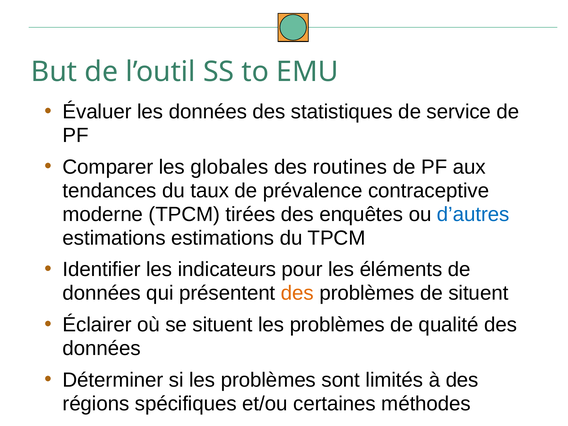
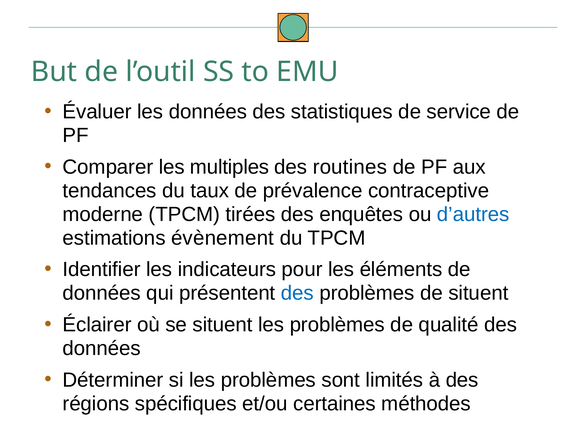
globales: globales -> multiples
estimations estimations: estimations -> évènement
des at (297, 293) colour: orange -> blue
